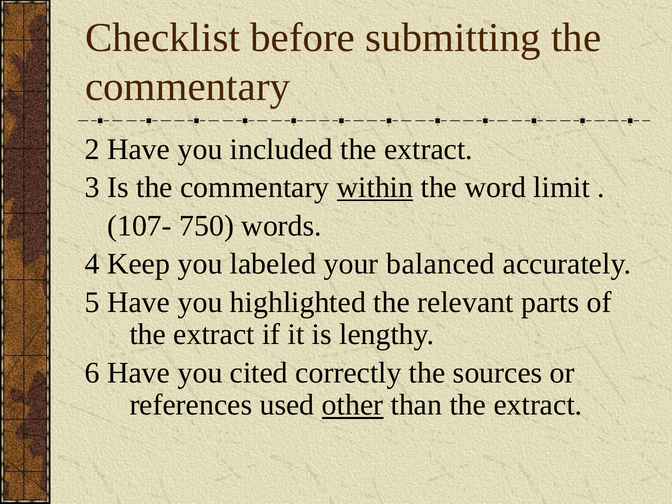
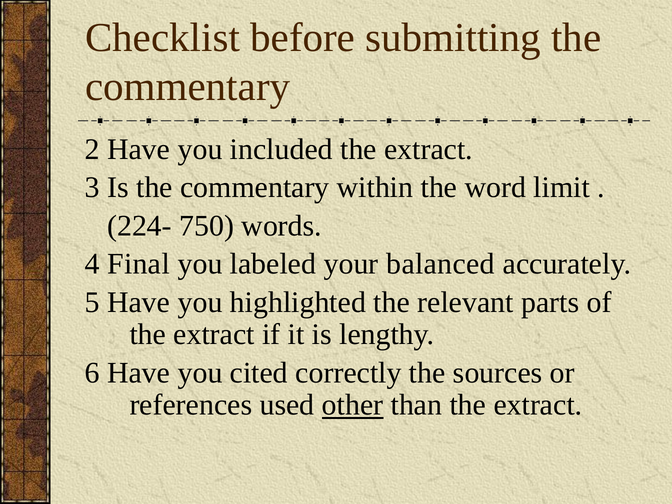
within underline: present -> none
107-: 107- -> 224-
Keep: Keep -> Final
